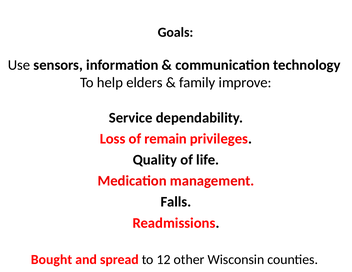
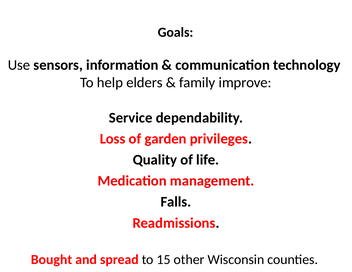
remain: remain -> garden
12: 12 -> 15
